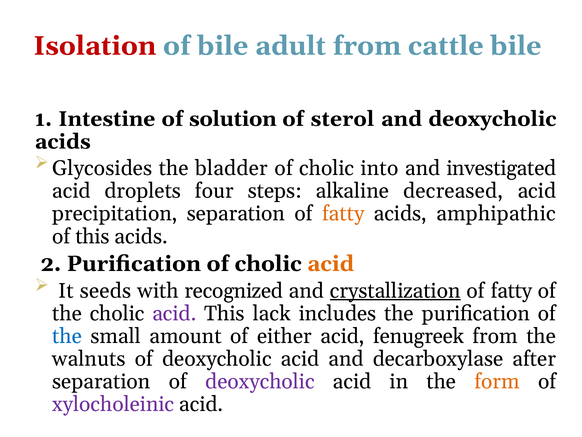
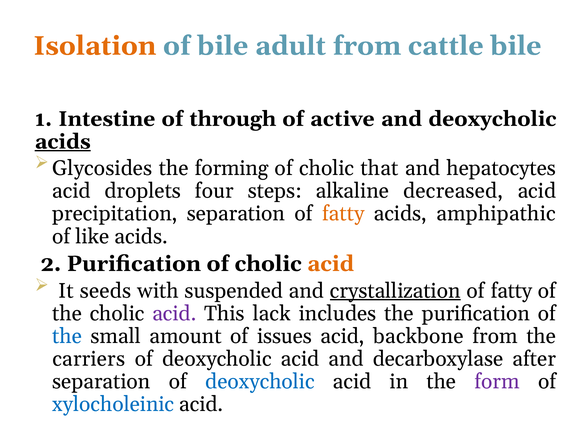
Isolation colour: red -> orange
solution: solution -> through
sterol: sterol -> active
acids at (63, 141) underline: none -> present
bladder: bladder -> forming
into: into -> that
investigated: investigated -> hepatocytes
of this: this -> like
recognized: recognized -> suspended
either: either -> issues
fenugreek: fenugreek -> backbone
walnuts: walnuts -> carriers
deoxycholic at (260, 381) colour: purple -> blue
form colour: orange -> purple
xylocholeinic colour: purple -> blue
